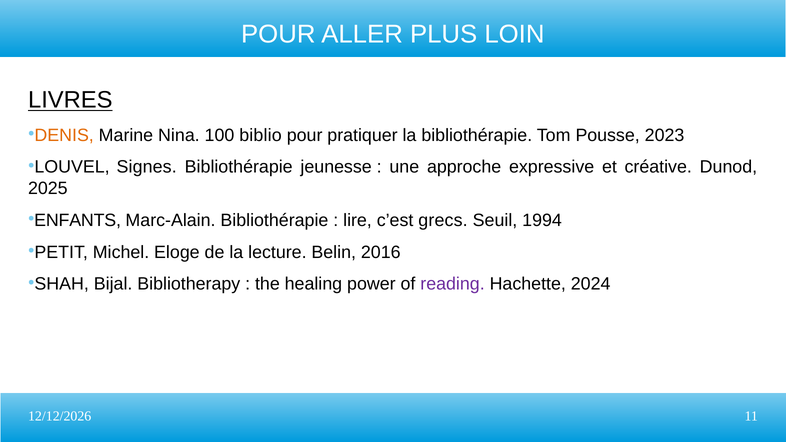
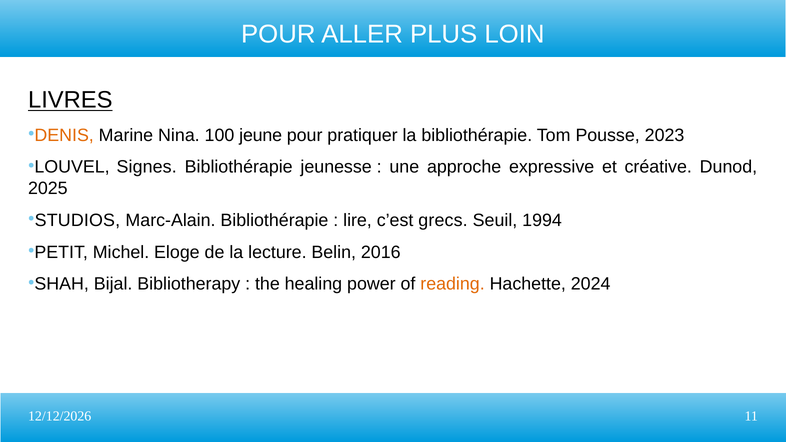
biblio: biblio -> jeune
ENFANTS: ENFANTS -> STUDIOS
reading colour: purple -> orange
